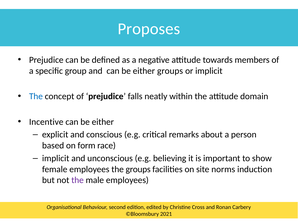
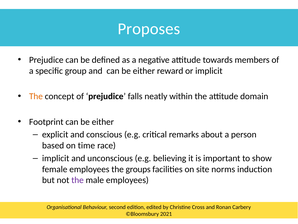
either groups: groups -> reward
The at (36, 96) colour: blue -> orange
Incentive: Incentive -> Footprint
form: form -> time
